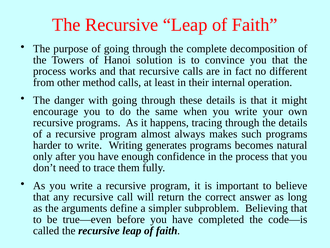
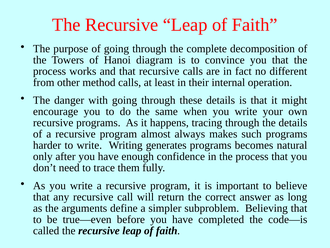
solution: solution -> diagram
